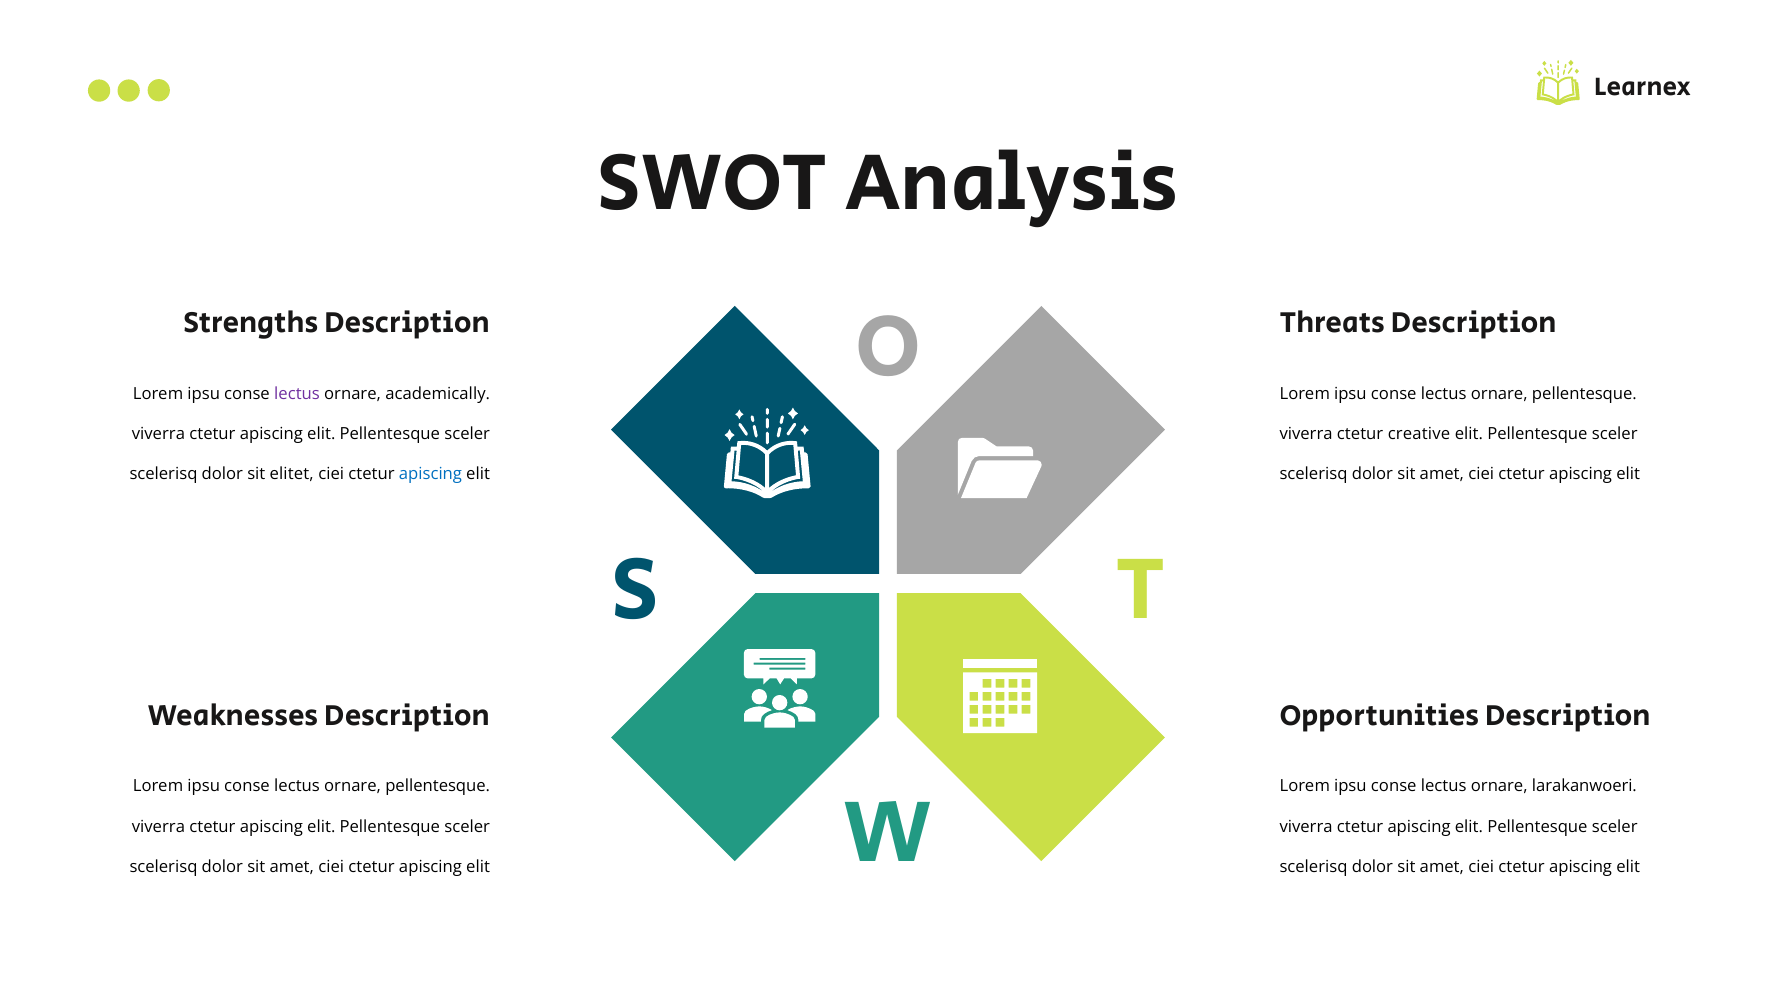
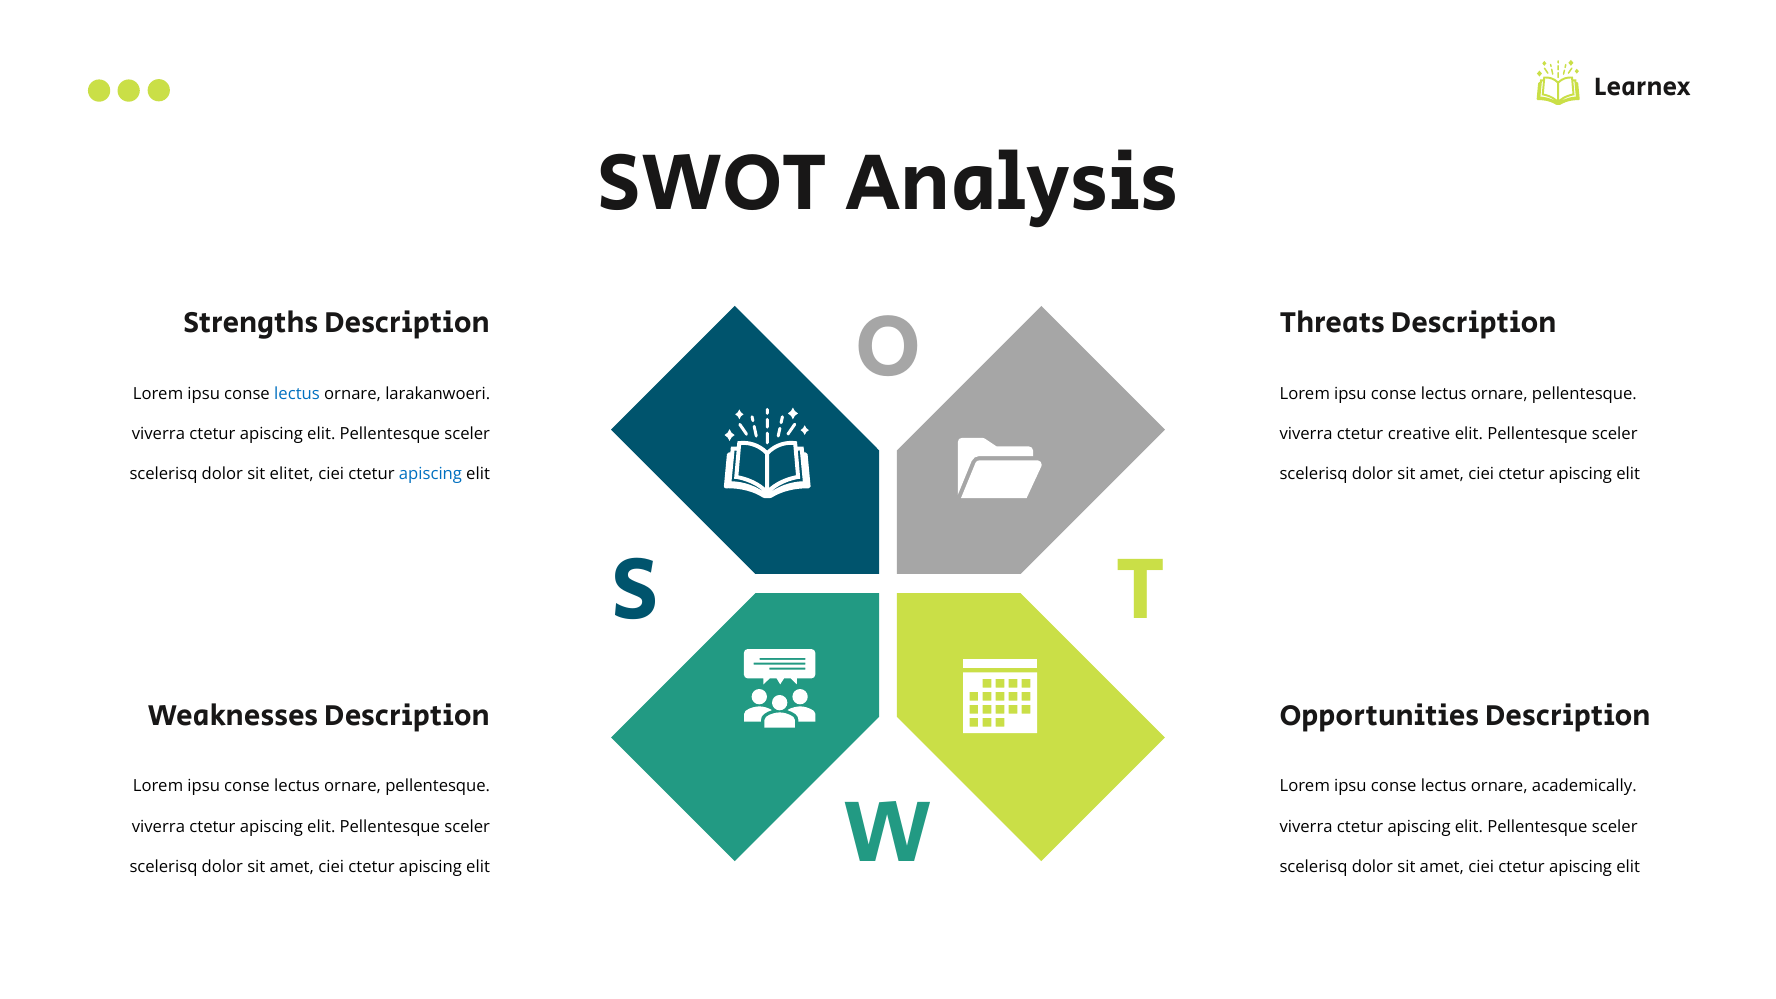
lectus at (297, 394) colour: purple -> blue
academically: academically -> larakanwoeri
larakanwoeri: larakanwoeri -> academically
